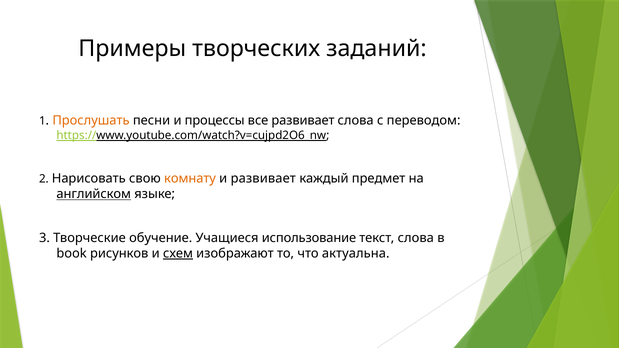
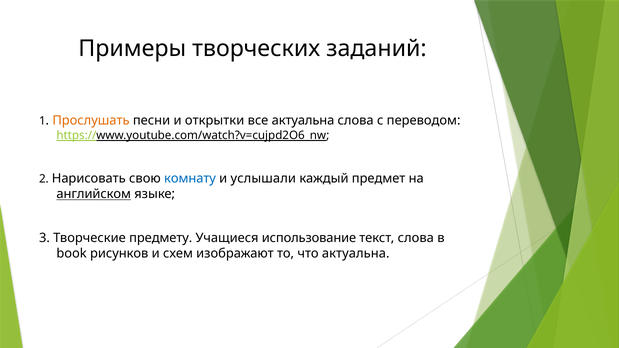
процессы: процессы -> открытки
все развивает: развивает -> актуальна
комнату colour: orange -> blue
и развивает: развивает -> услышали
обучение: обучение -> предмету
схем underline: present -> none
